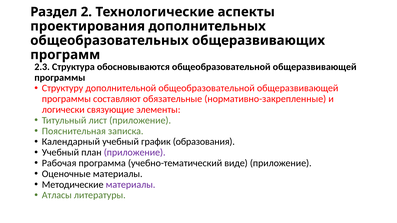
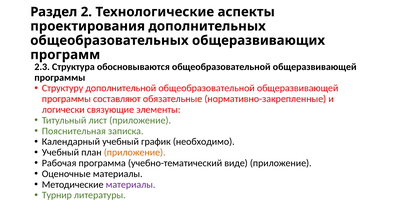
образования: образования -> необходимо
приложение at (135, 153) colour: purple -> orange
Атласы: Атласы -> Турнир
